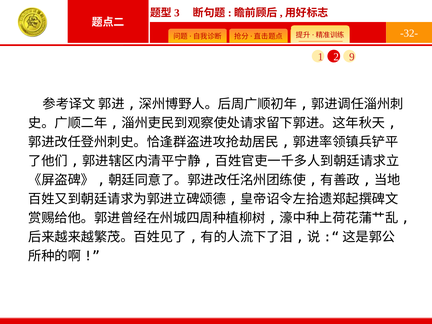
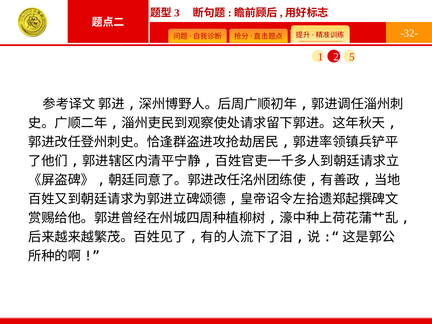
9: 9 -> 5
